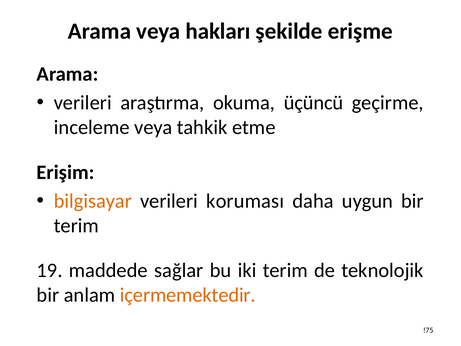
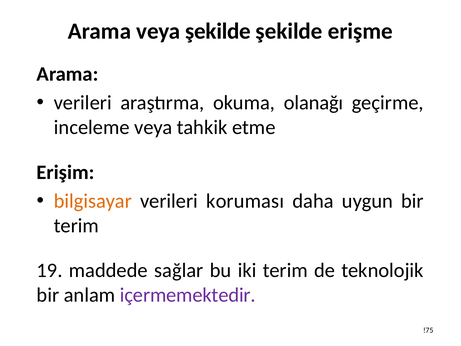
veya hakları: hakları -> şekilde
üçüncü: üçüncü -> olanağı
içermemektedir colour: orange -> purple
